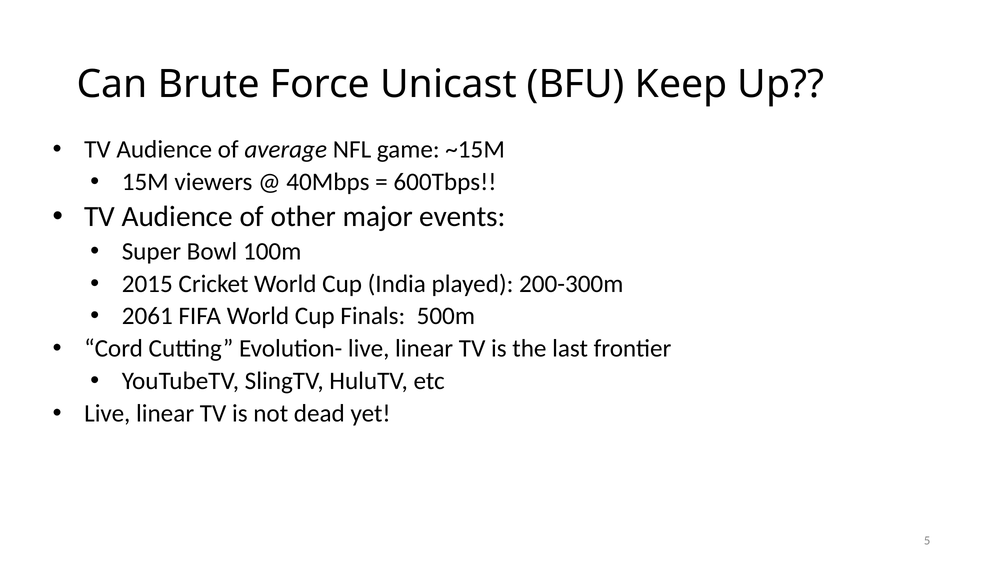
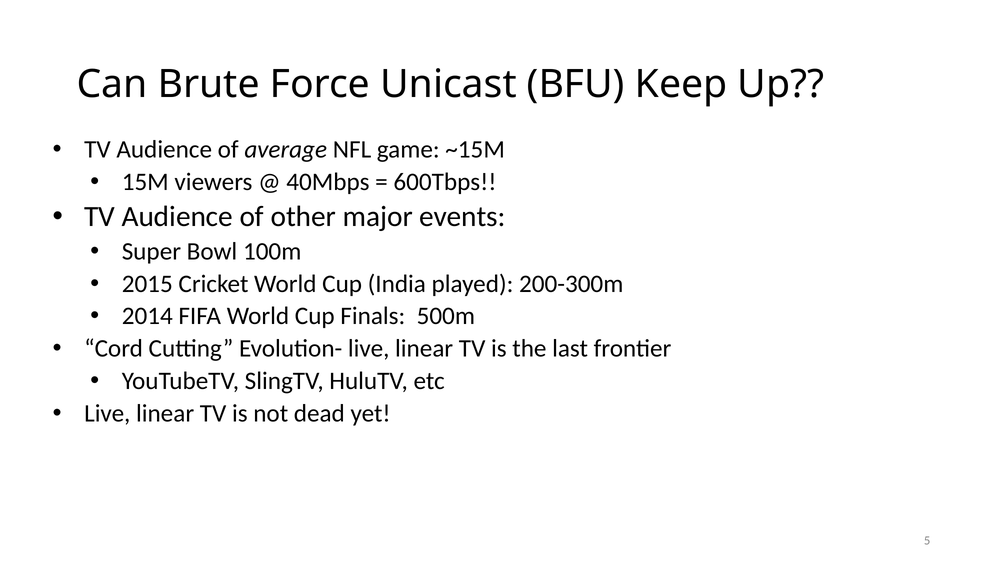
2061: 2061 -> 2014
